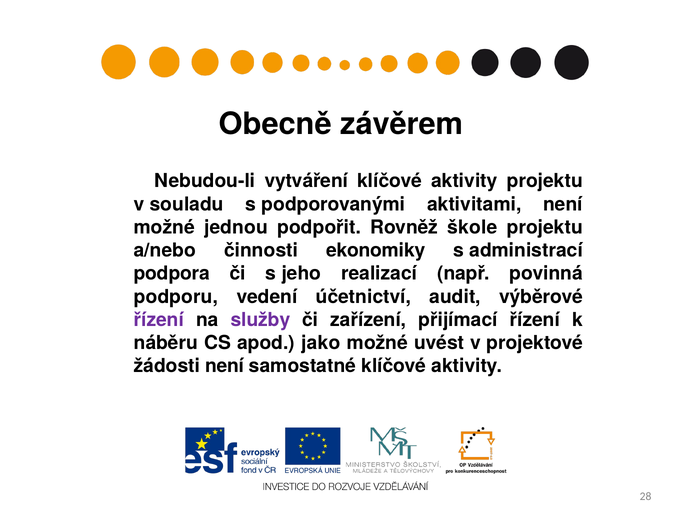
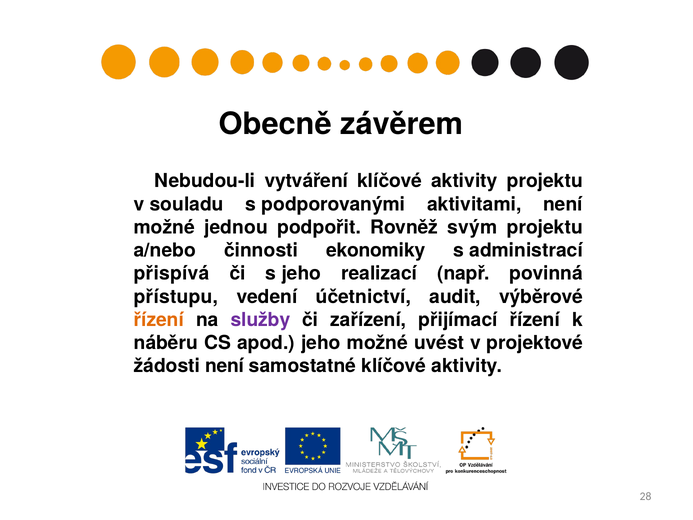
škole: škole -> svým
podpora: podpora -> přispívá
podporu: podporu -> přístupu
řízení at (159, 320) colour: purple -> orange
apod jako: jako -> jeho
